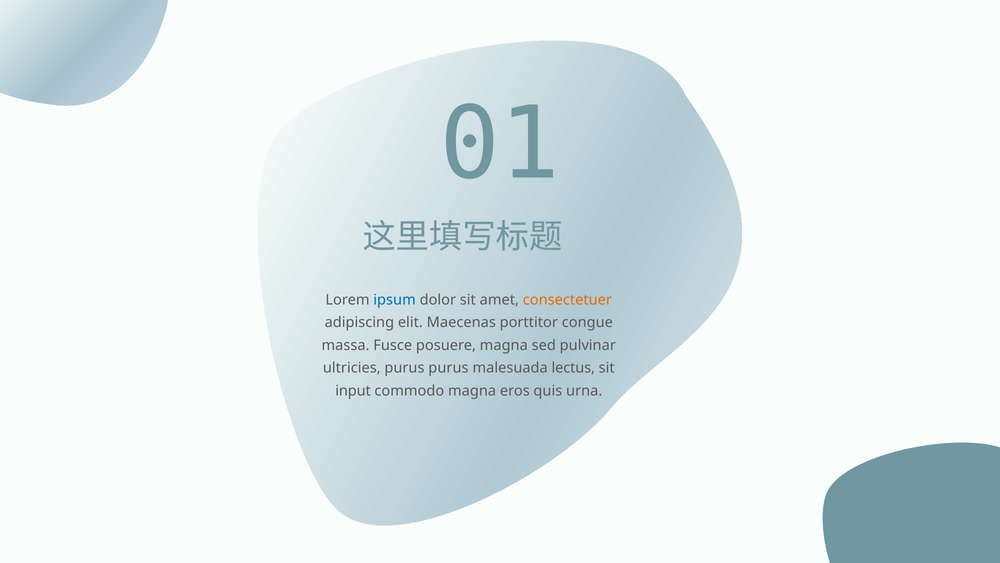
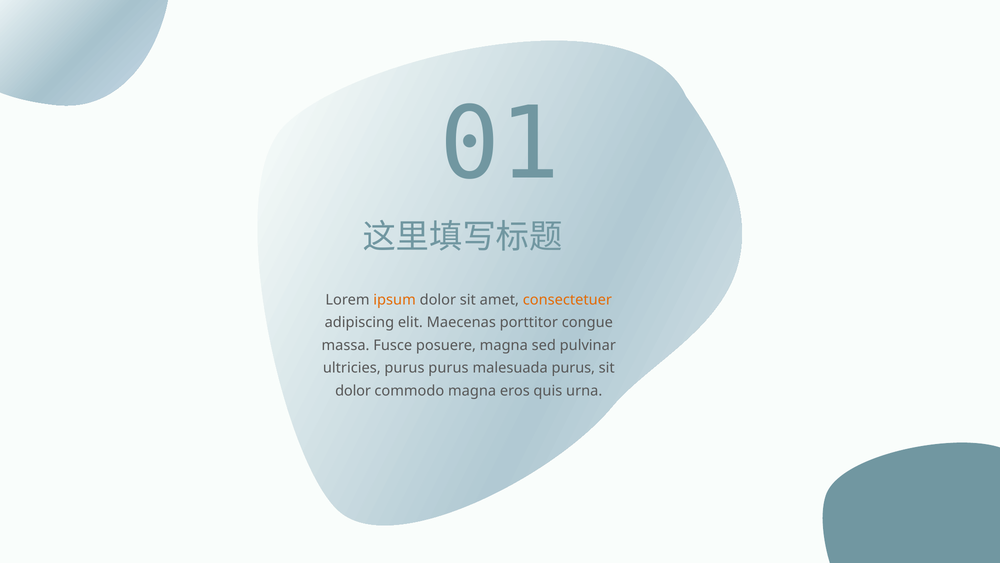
ipsum colour: blue -> orange
malesuada lectus: lectus -> purus
input at (353, 390): input -> dolor
